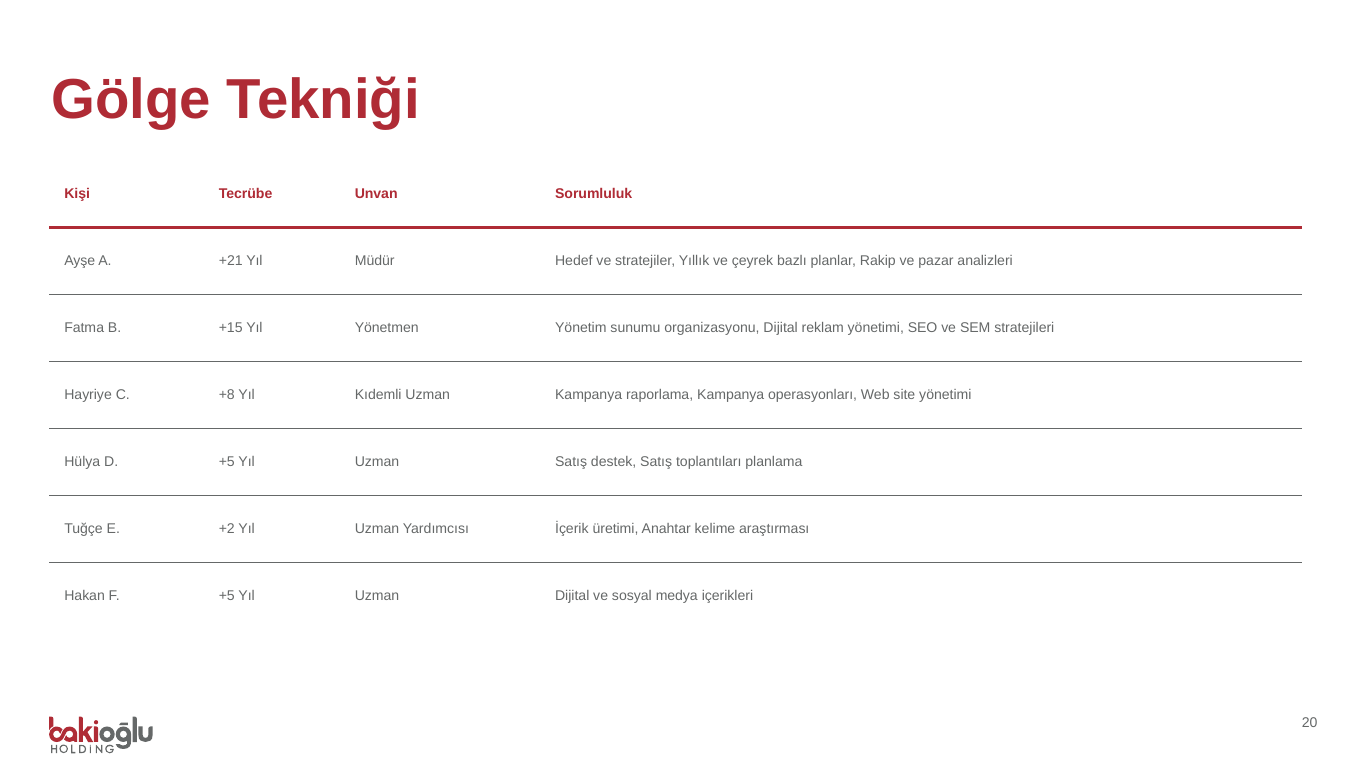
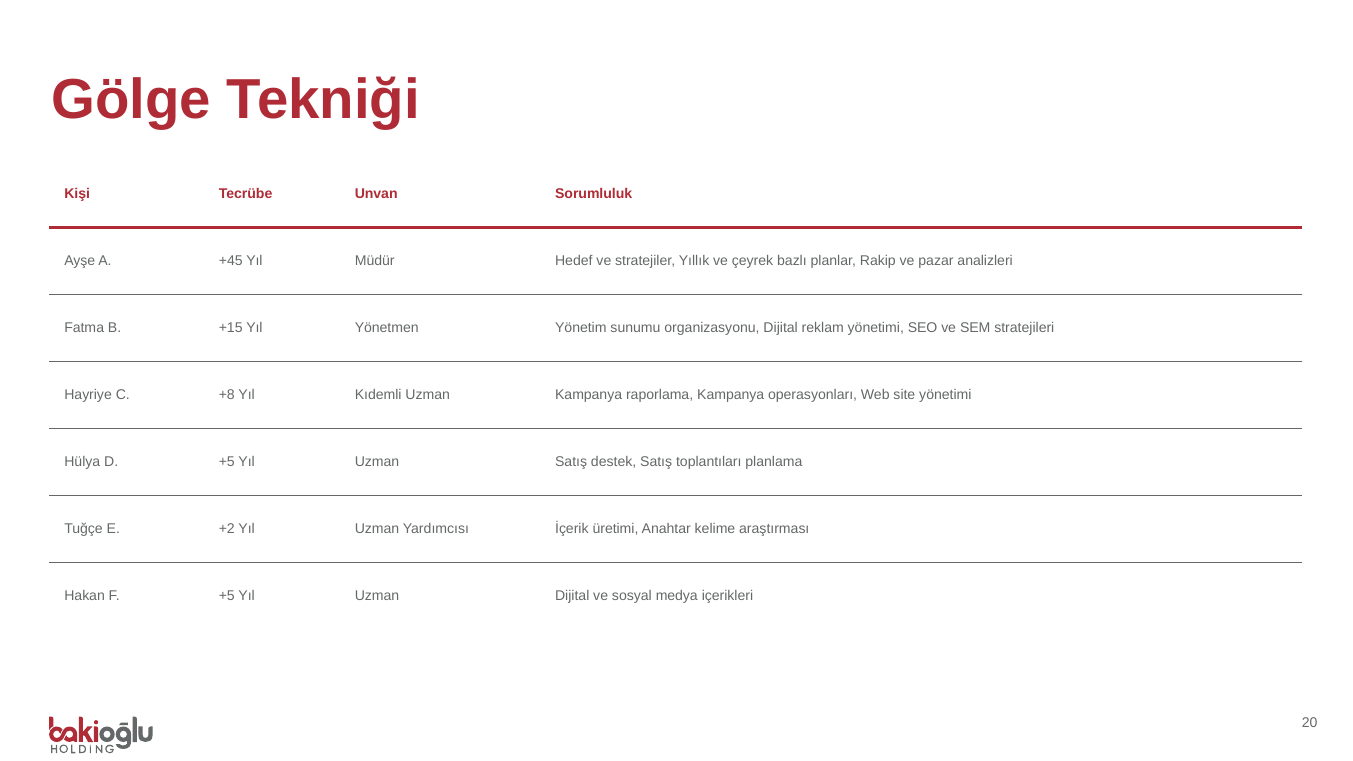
+21: +21 -> +45
